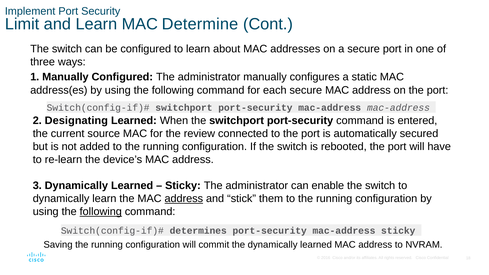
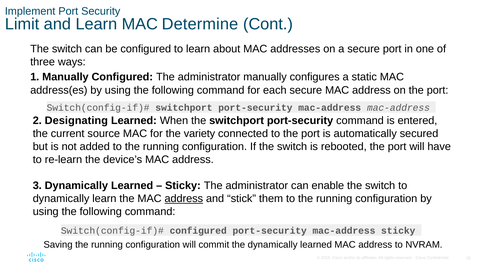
review: review -> variety
following at (101, 212) underline: present -> none
determines at (198, 231): determines -> configured
